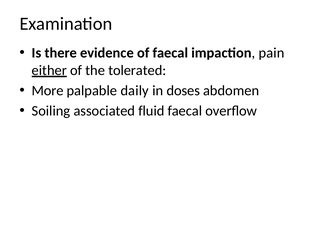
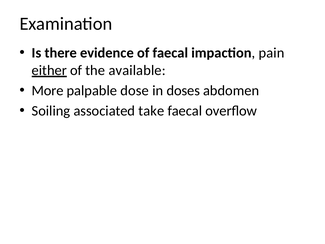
tolerated: tolerated -> available
daily: daily -> dose
fluid: fluid -> take
